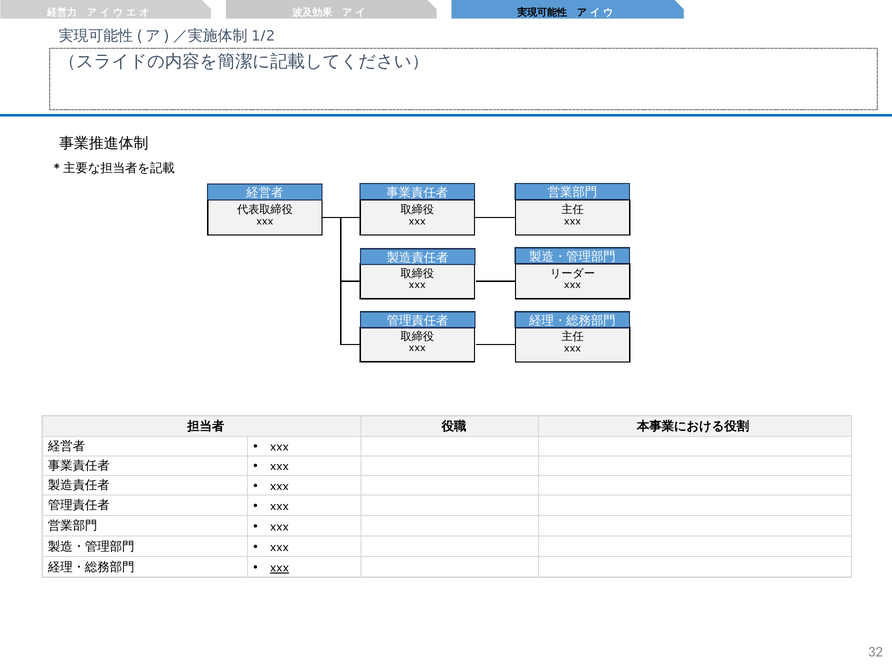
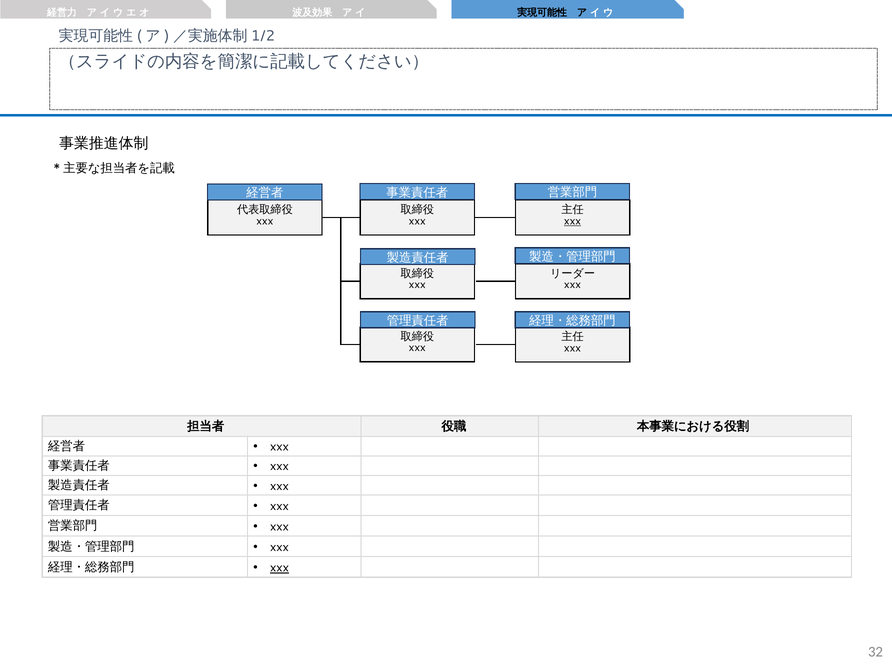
xxx at (573, 221) underline: none -> present
